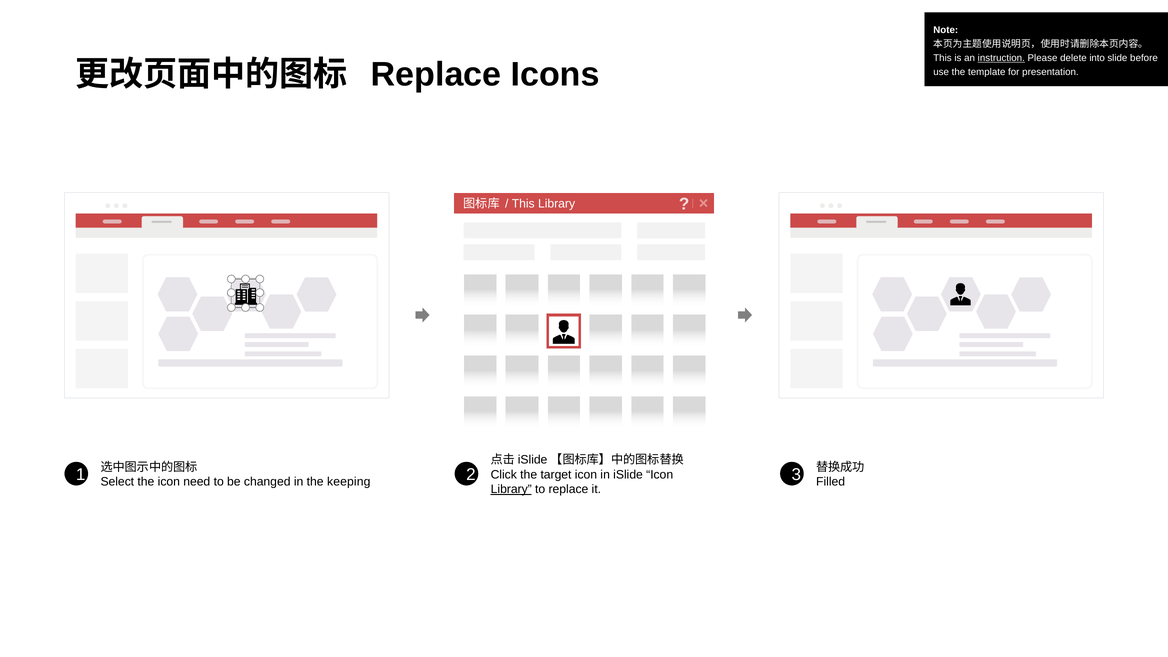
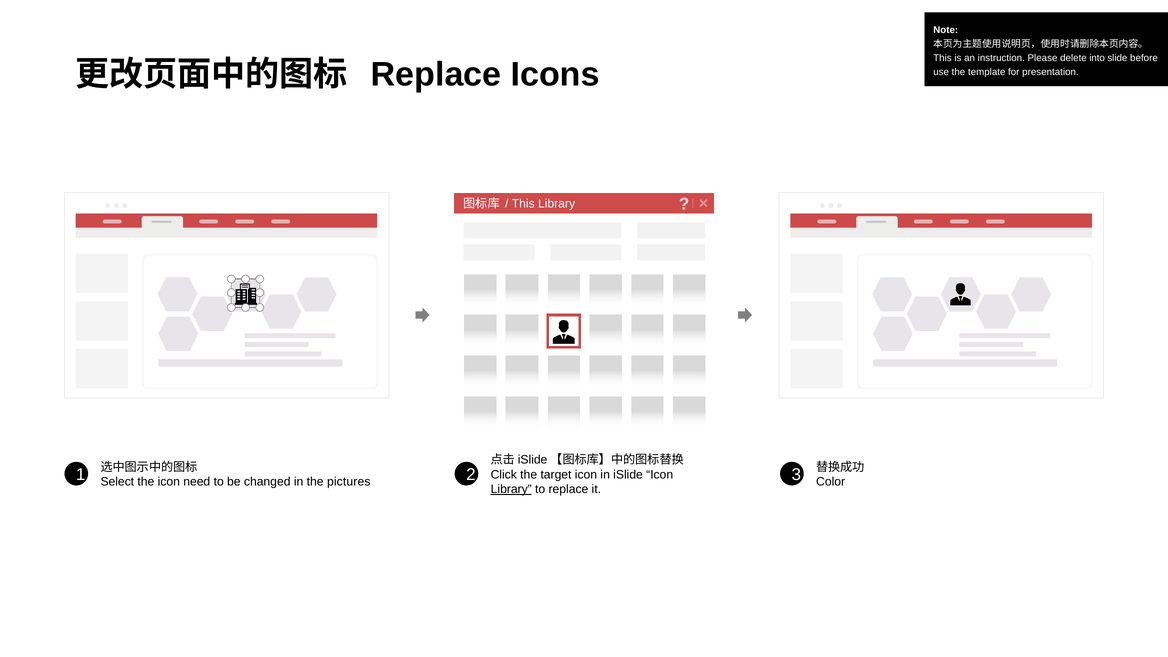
instruction underline: present -> none
keeping: keeping -> pictures
Filled: Filled -> Color
